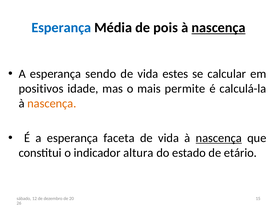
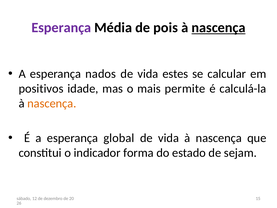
Esperança at (61, 28) colour: blue -> purple
sendo: sendo -> nados
faceta: faceta -> global
nascença at (219, 138) underline: present -> none
altura: altura -> forma
etário: etário -> sejam
